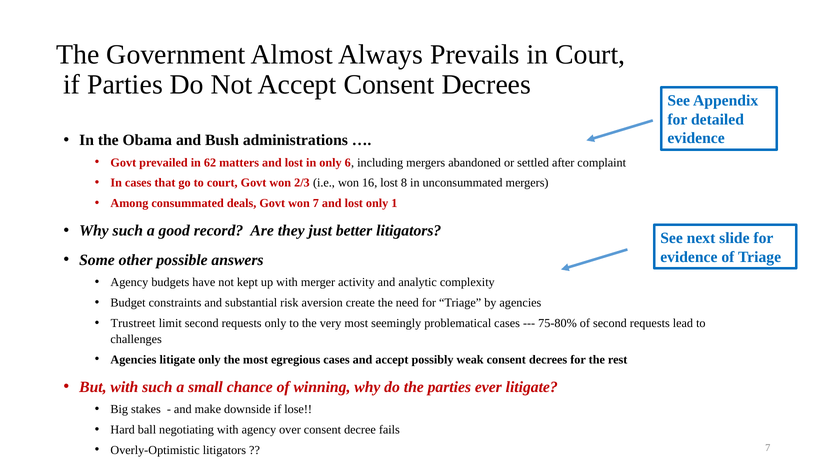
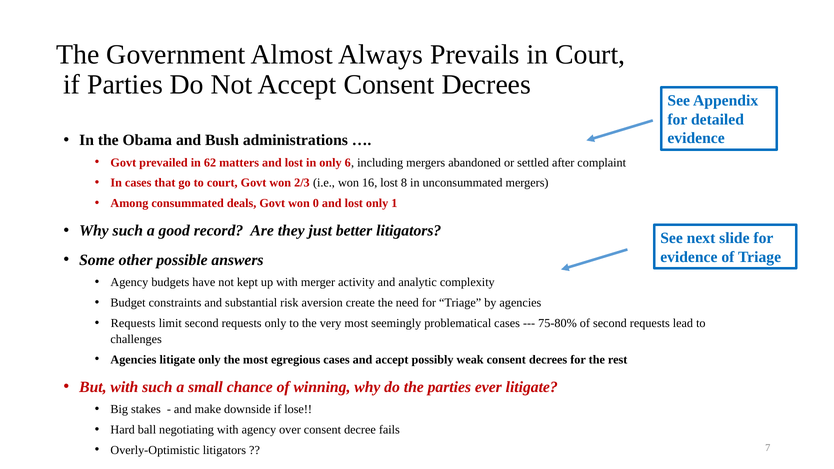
won 7: 7 -> 0
Trustreet at (133, 323): Trustreet -> Requests
